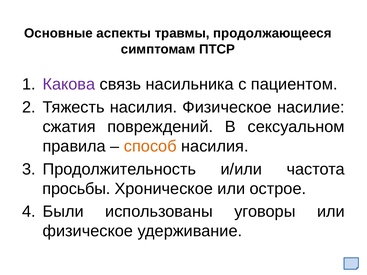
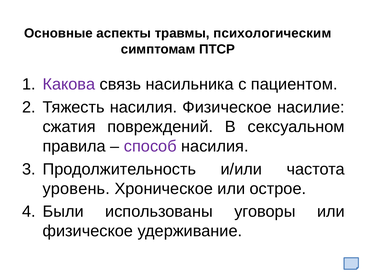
продолжающееся: продолжающееся -> психологическим
способ colour: orange -> purple
просьбы: просьбы -> уровень
